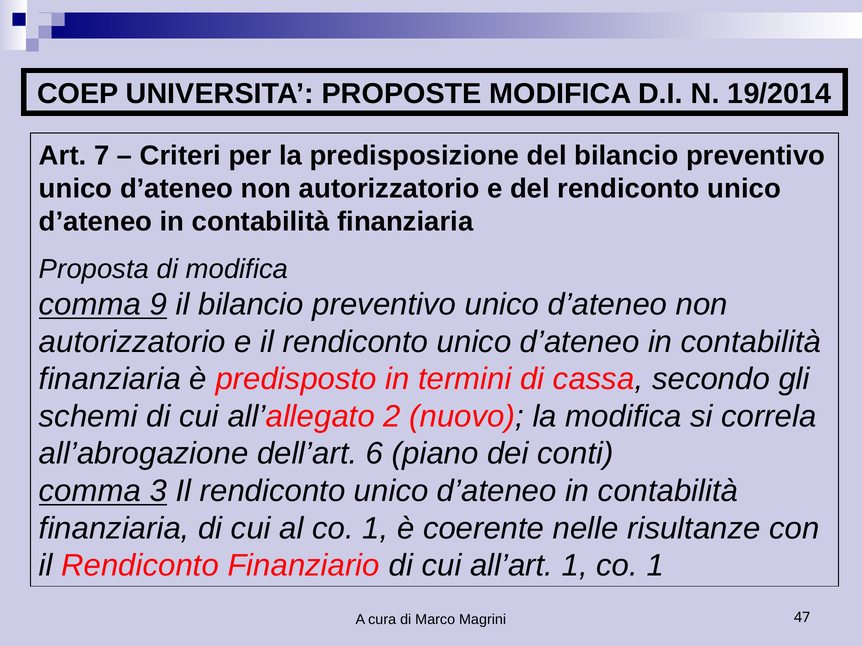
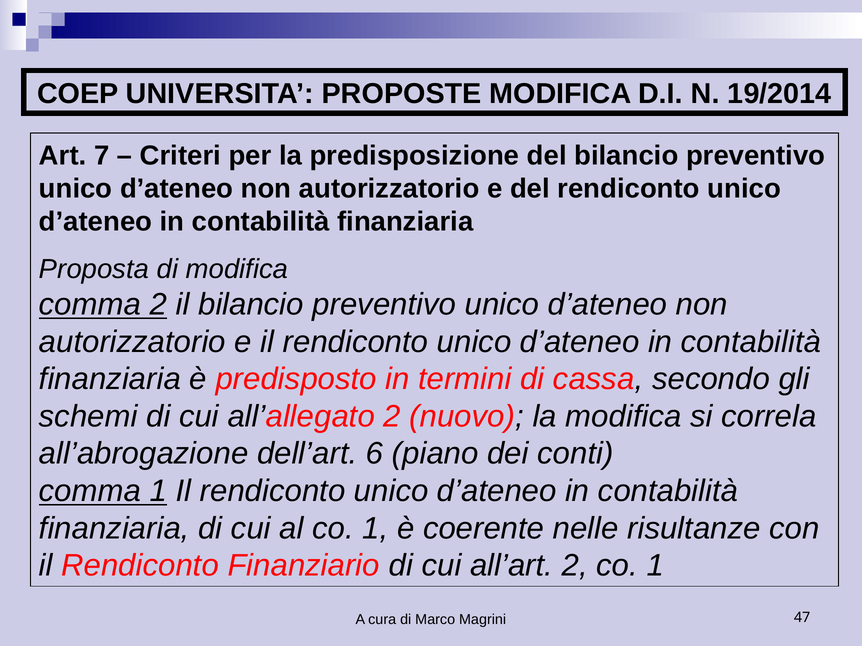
comma 9: 9 -> 2
comma 3: 3 -> 1
all’art 1: 1 -> 2
